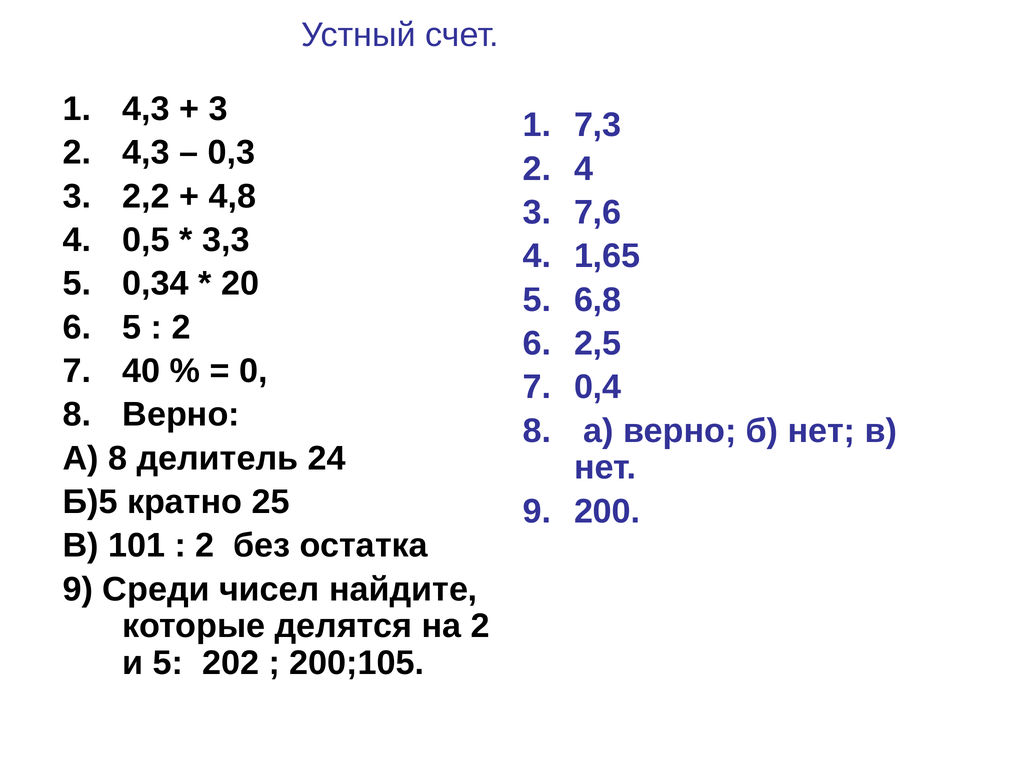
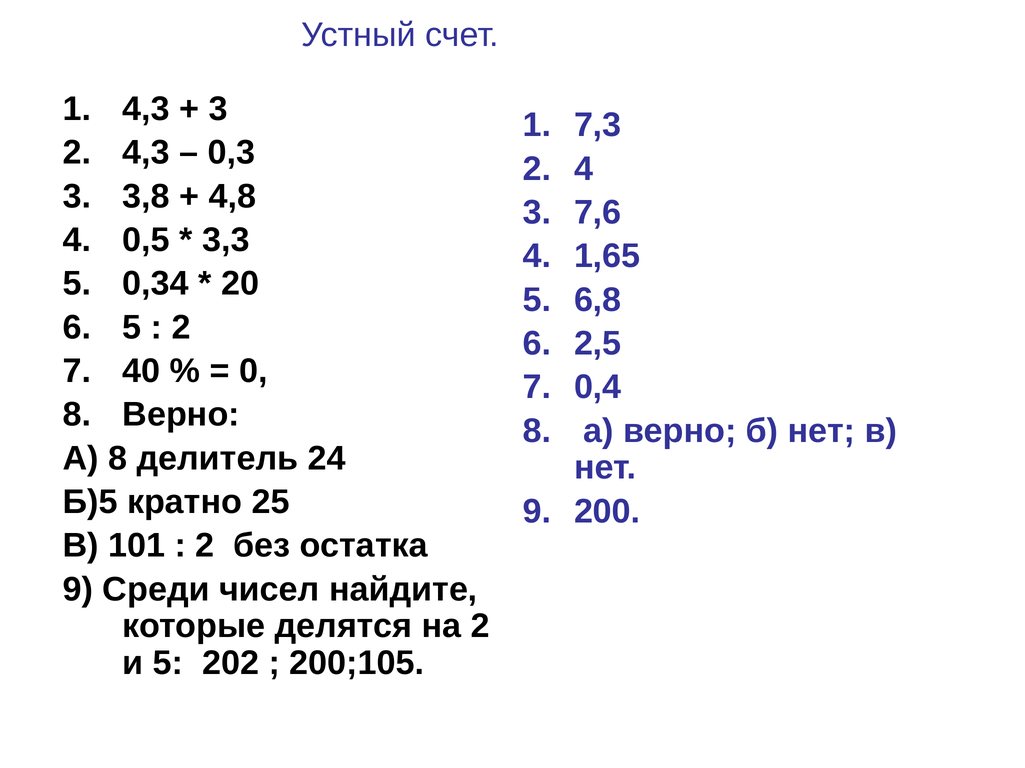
2,2: 2,2 -> 3,8
